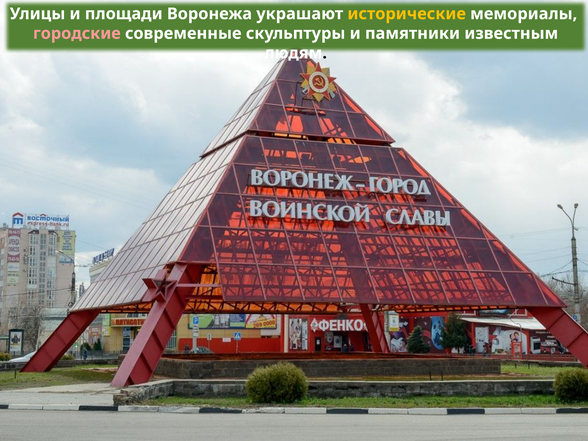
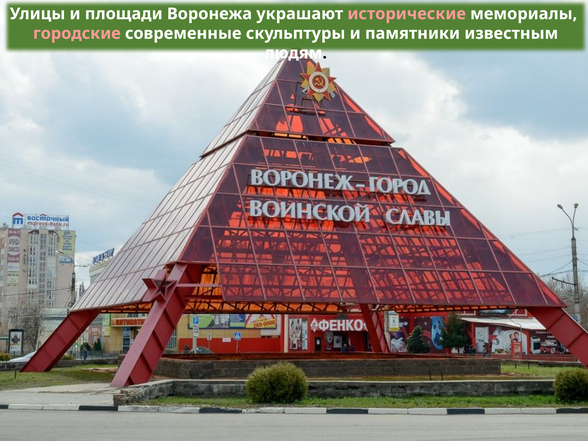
исторические colour: yellow -> pink
